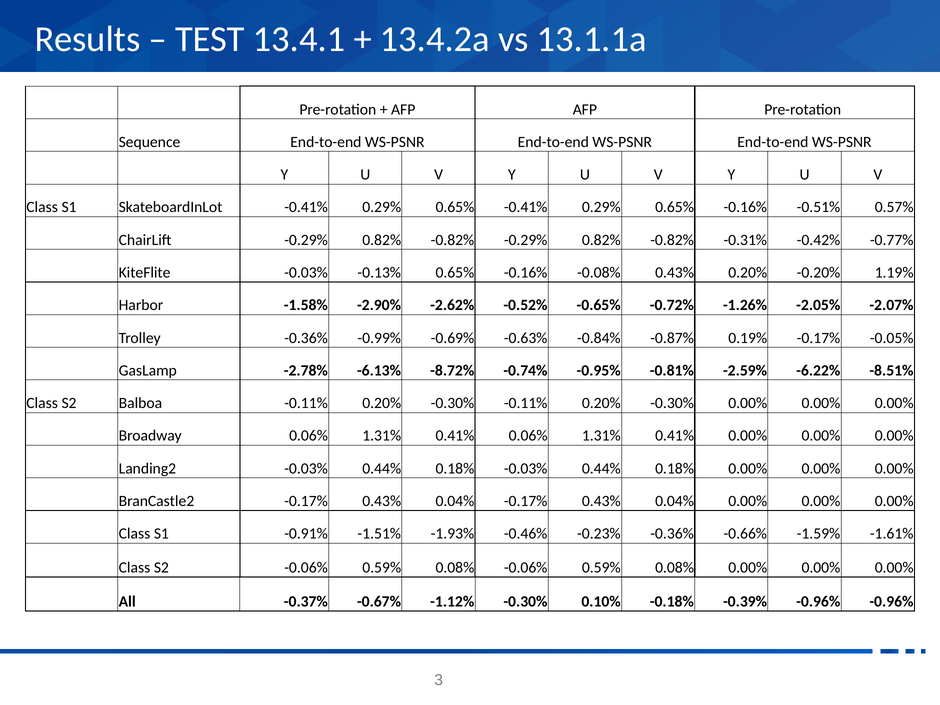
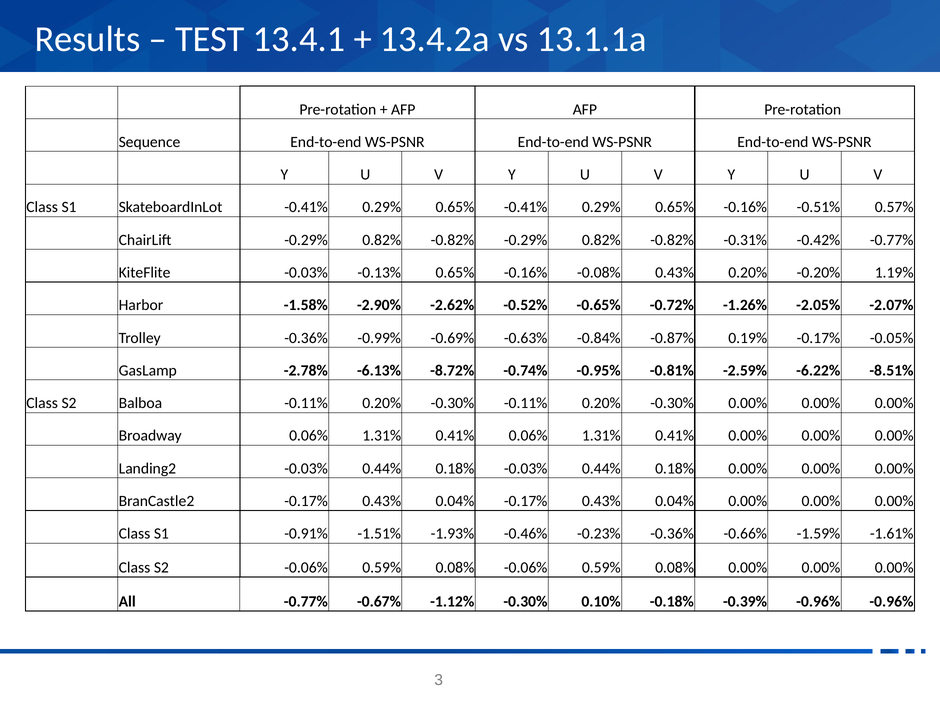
All -0.37%: -0.37% -> -0.77%
